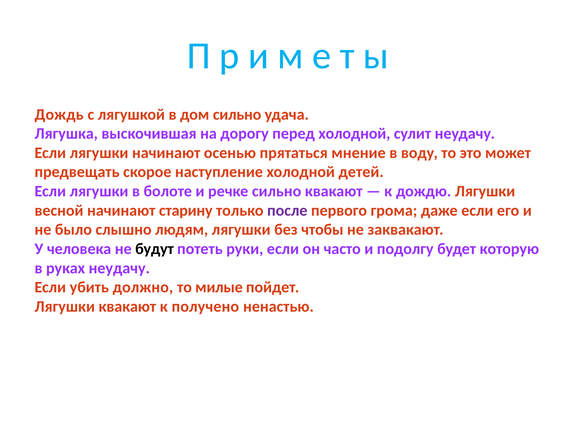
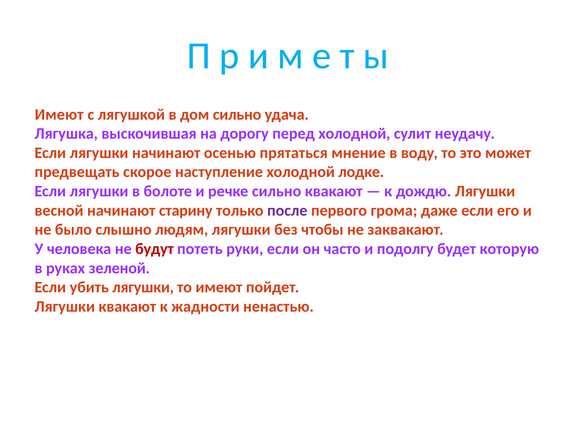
Дождь at (59, 114): Дождь -> Имеют
детей: детей -> лодке
будут colour: black -> red
руках неудачу: неудачу -> зеленой
убить должно: должно -> лягушки
то милые: милые -> имеют
получено: получено -> жадности
